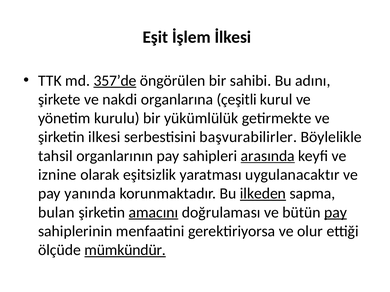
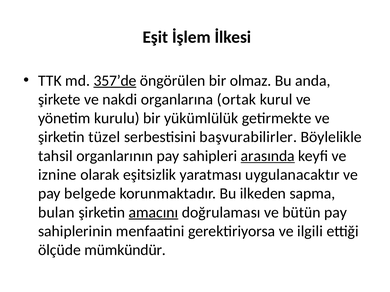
sahibi: sahibi -> olmaz
adını: adını -> anda
çeşitli: çeşitli -> ortak
ilkesi: ilkesi -> tüzel
yanında: yanında -> belgede
ilkeden underline: present -> none
pay at (336, 213) underline: present -> none
olur: olur -> ilgili
mümkündür underline: present -> none
